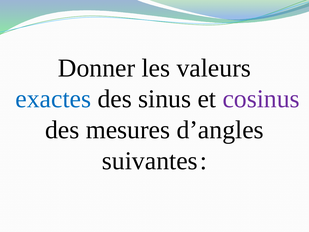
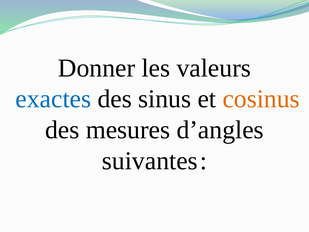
cosinus colour: purple -> orange
